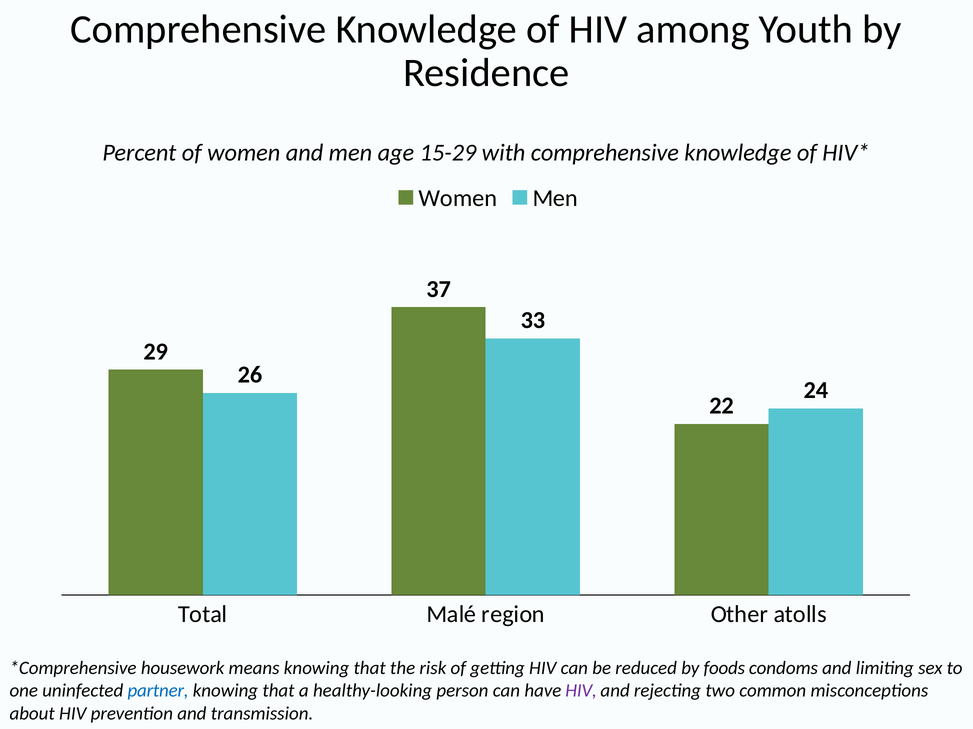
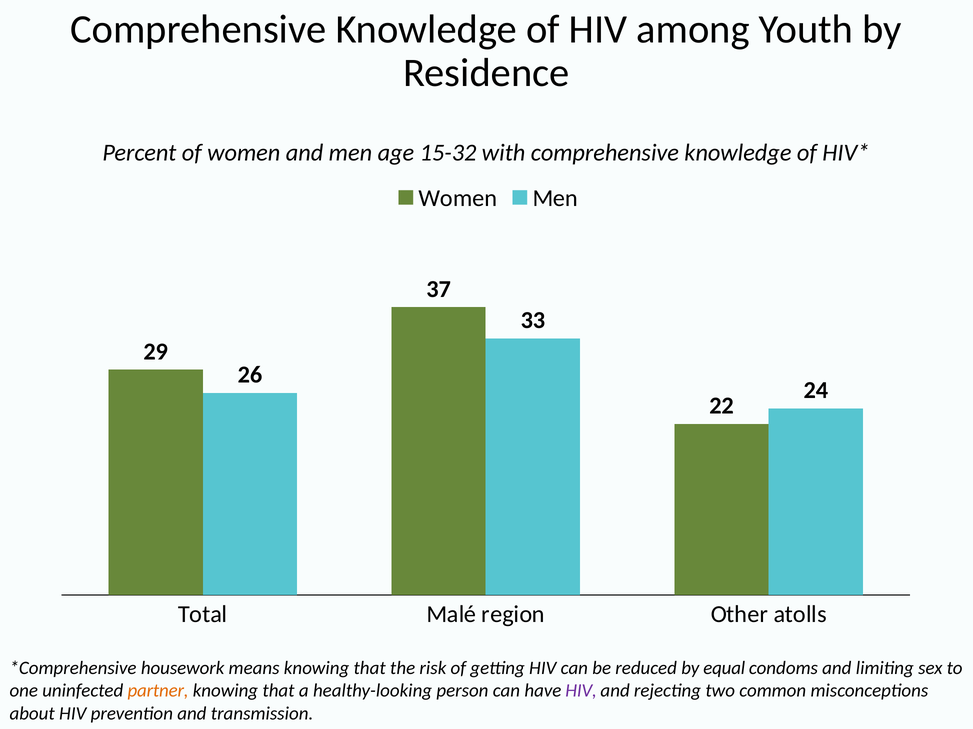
15-29: 15-29 -> 15-32
foods: foods -> equal
partner colour: blue -> orange
